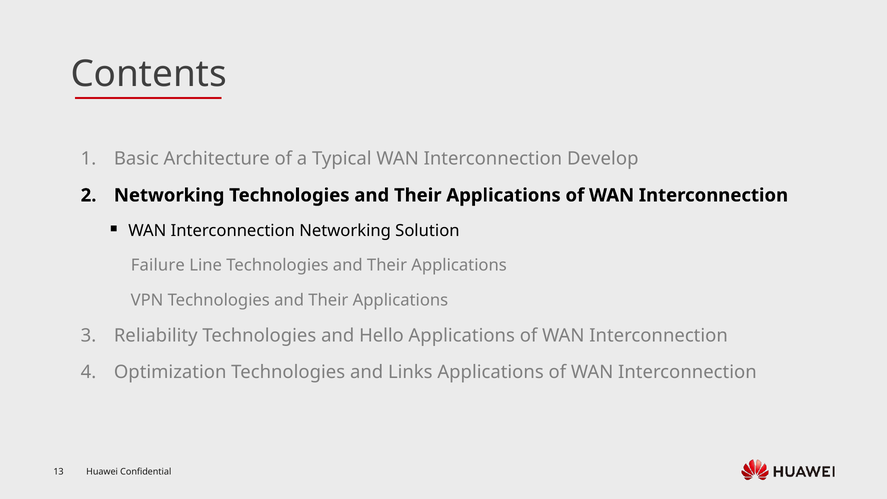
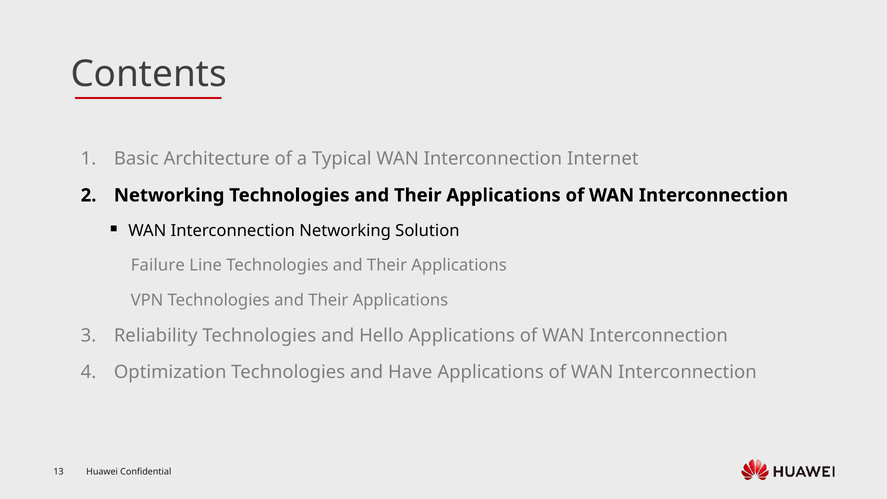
Develop: Develop -> Internet
Links: Links -> Have
